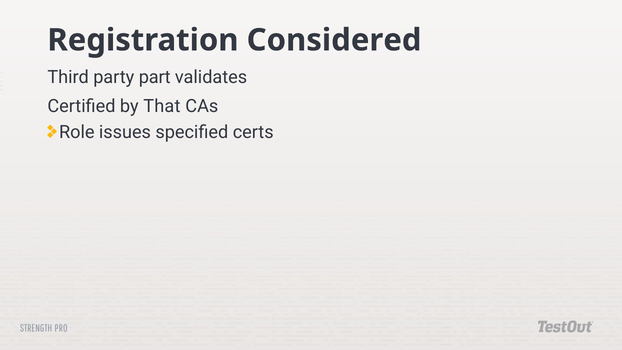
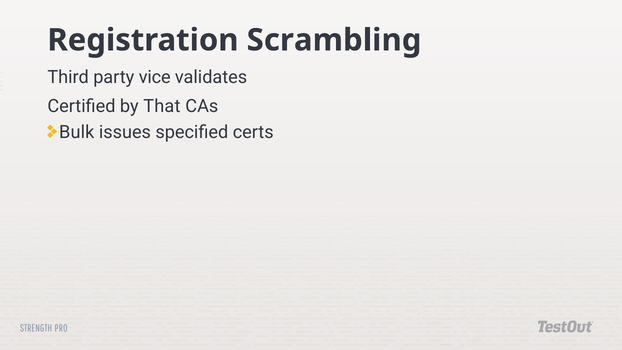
Considered: Considered -> Scrambling
part: part -> vice
Role: Role -> Bulk
